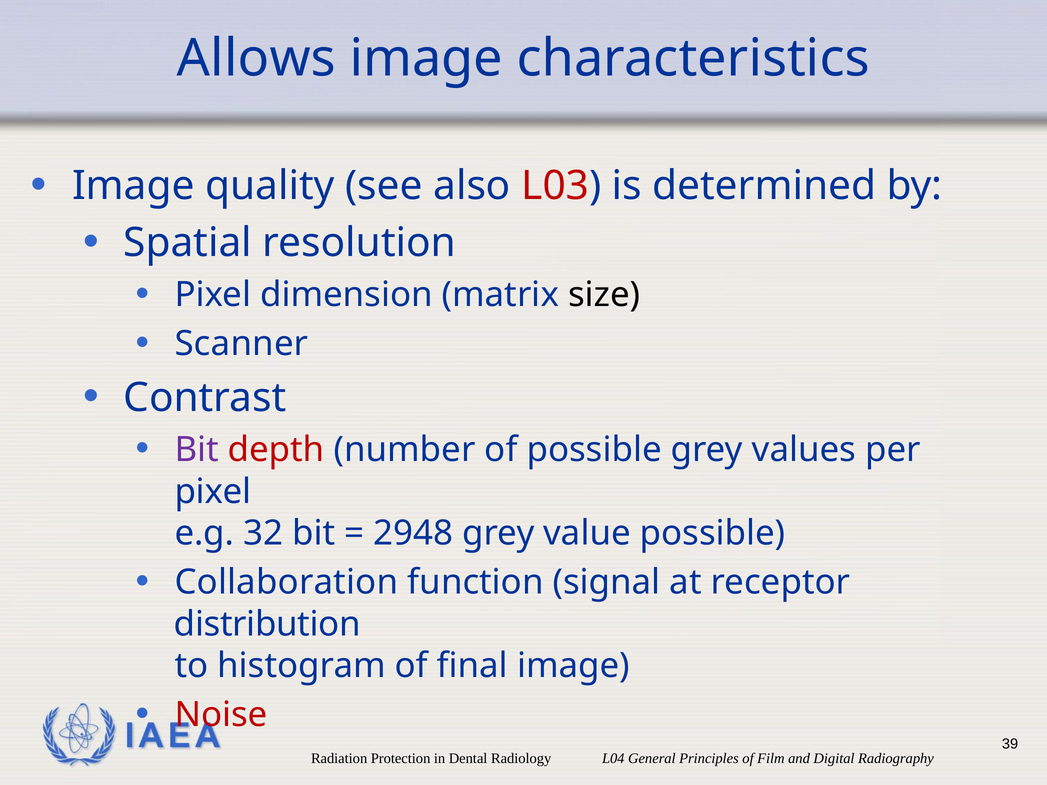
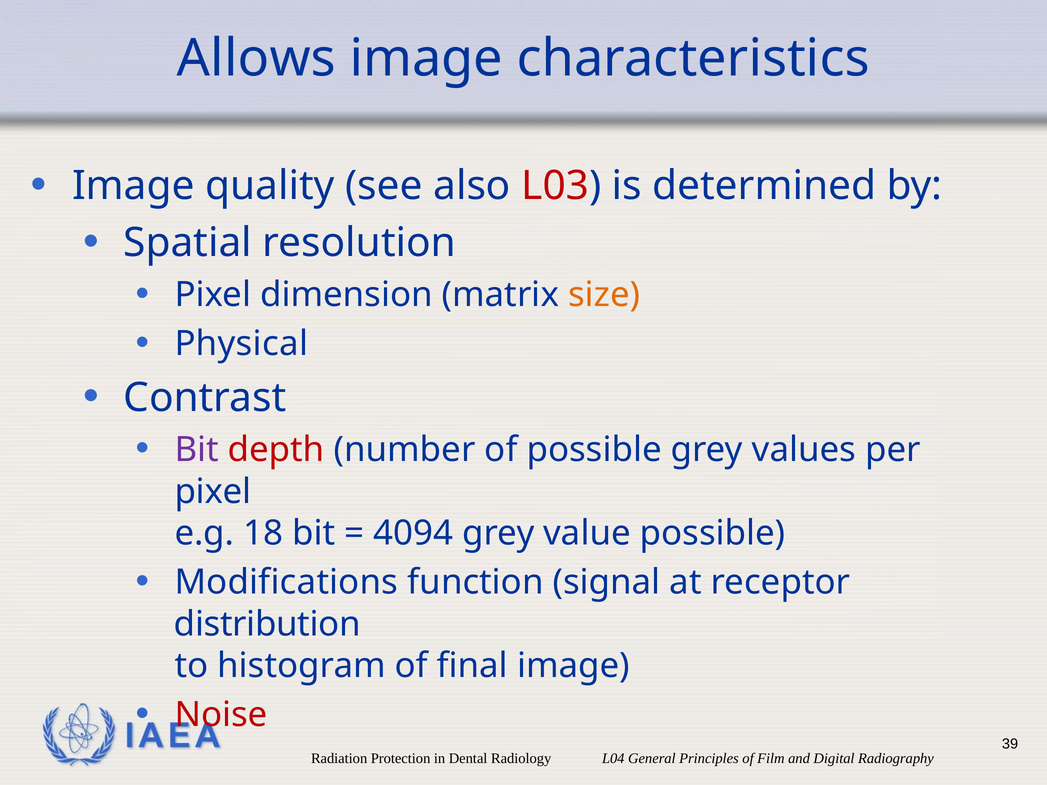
size colour: black -> orange
Scanner: Scanner -> Physical
32: 32 -> 18
2948: 2948 -> 4094
Collaboration: Collaboration -> Modifications
